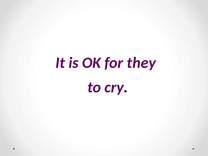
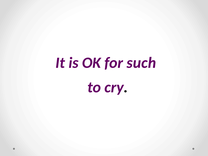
they: they -> such
